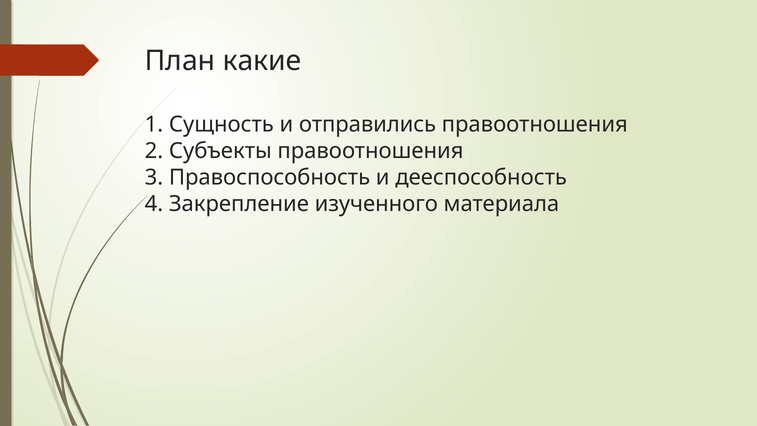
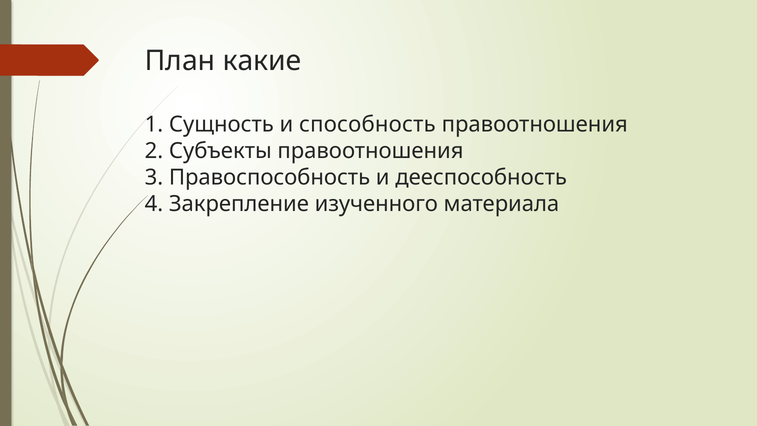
отправились: отправились -> способность
